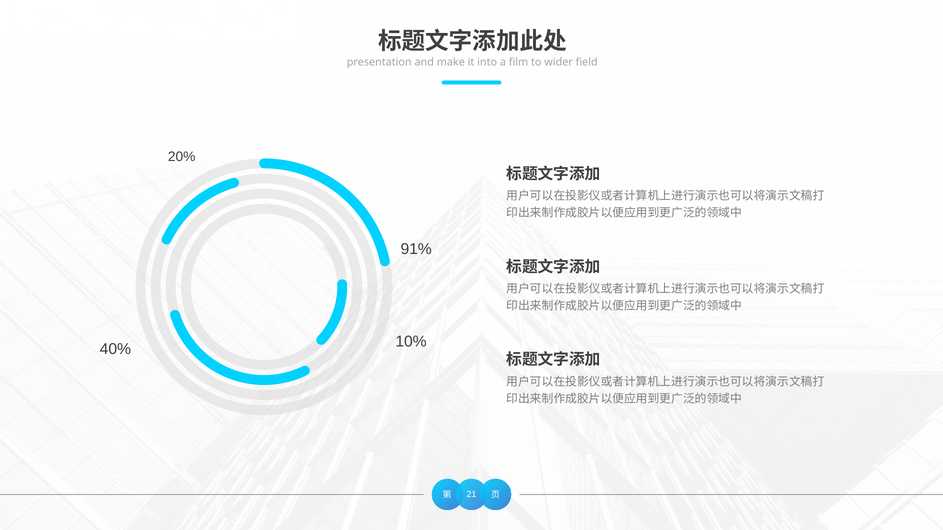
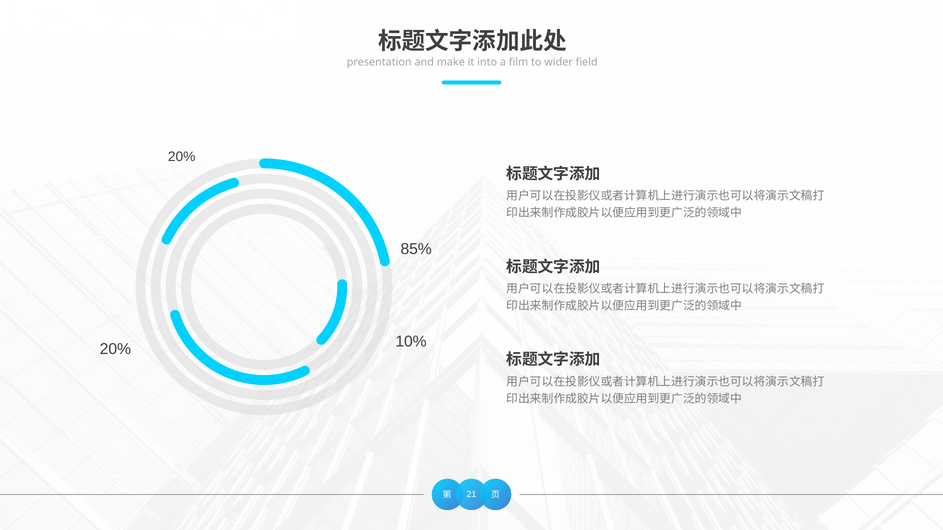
91%: 91% -> 85%
40% at (115, 350): 40% -> 20%
